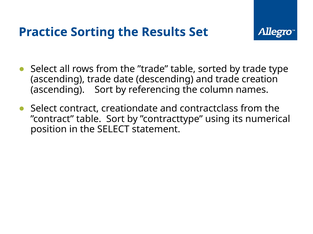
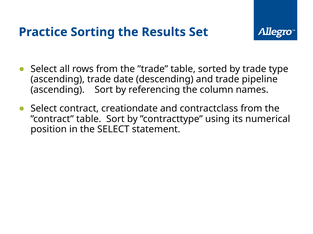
creation: creation -> pipeline
